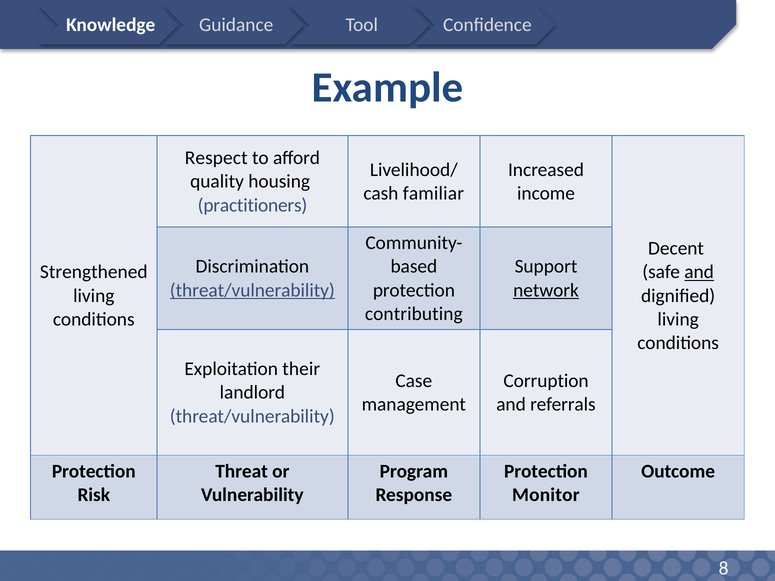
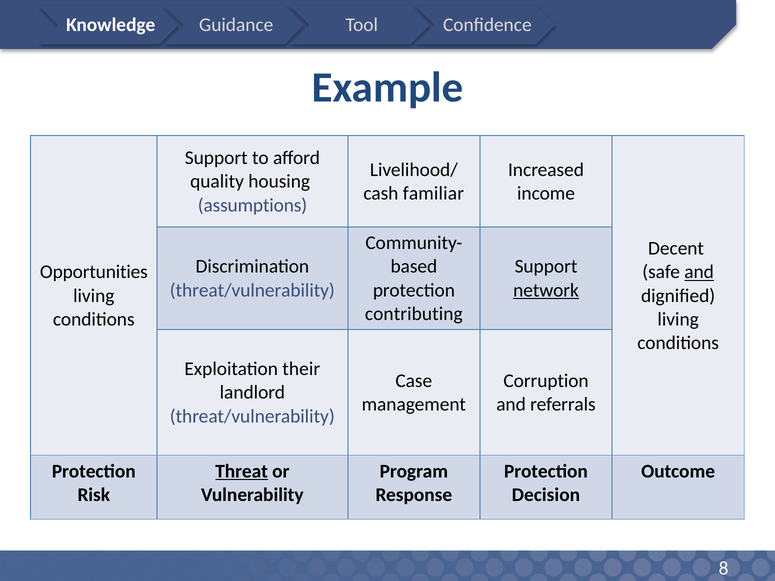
Respect at (216, 158): Respect -> Support
practitioners: practitioners -> assumptions
Strengthened: Strengthened -> Opportunities
threat/vulnerability at (252, 290) underline: present -> none
Threat underline: none -> present
Monitor: Monitor -> Decision
